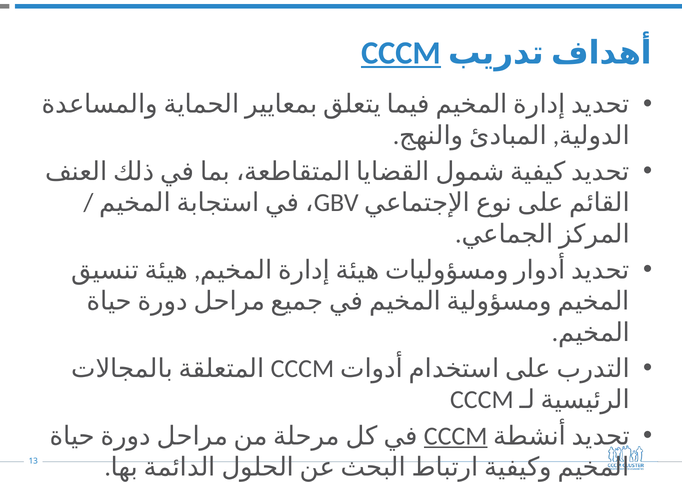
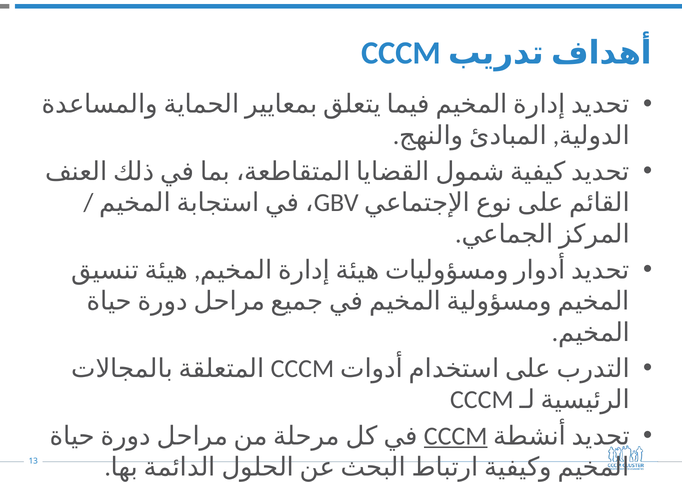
CCCM at (401, 53) underline: present -> none
